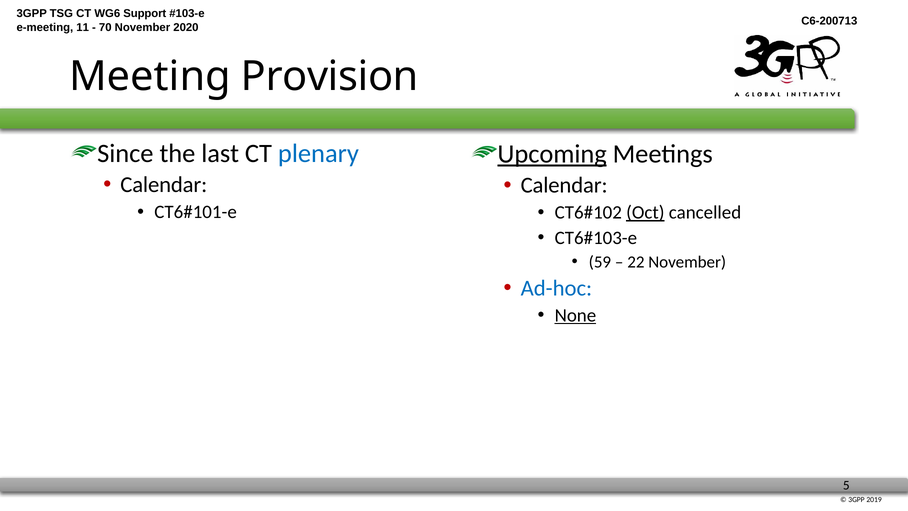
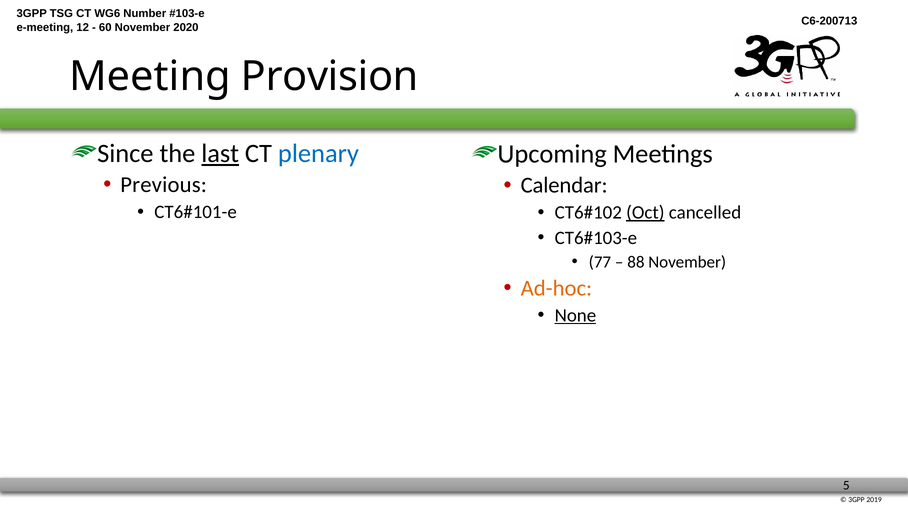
Support: Support -> Number
11: 11 -> 12
70: 70 -> 60
last underline: none -> present
Upcoming underline: present -> none
Calendar at (164, 185): Calendar -> Previous
59: 59 -> 77
22: 22 -> 88
Ad-hoc colour: blue -> orange
